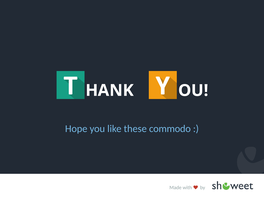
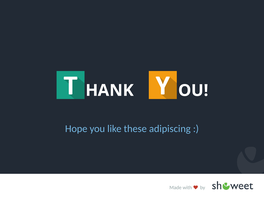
commodo: commodo -> adipiscing
